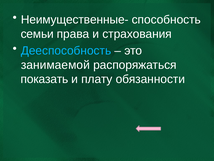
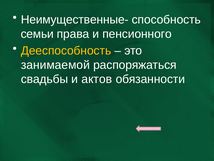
страхования: страхования -> пенсионного
Дееспособность colour: light blue -> yellow
показать: показать -> свадьбы
плату: плату -> актов
